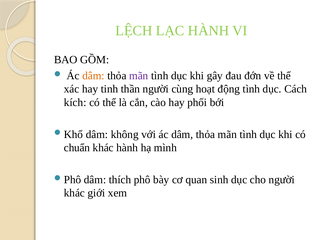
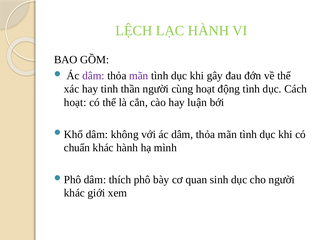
dâm at (93, 76) colour: orange -> purple
kích at (75, 102): kích -> hoạt
phối: phối -> luận
